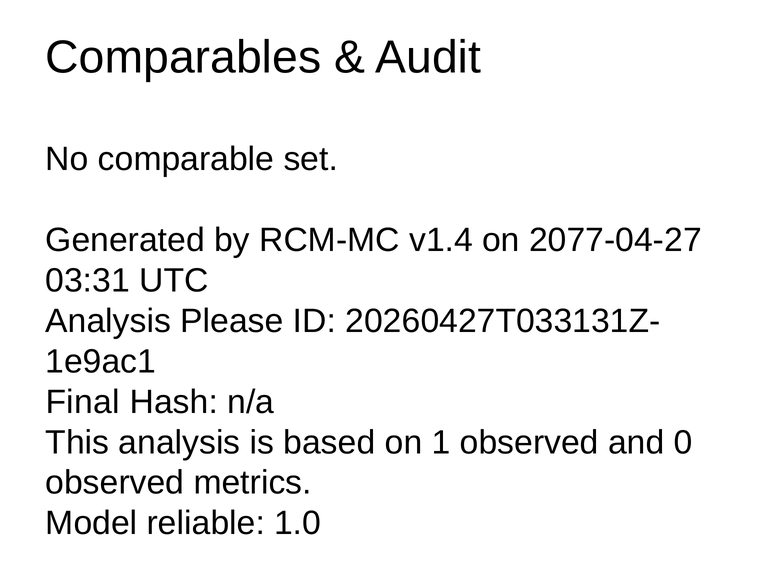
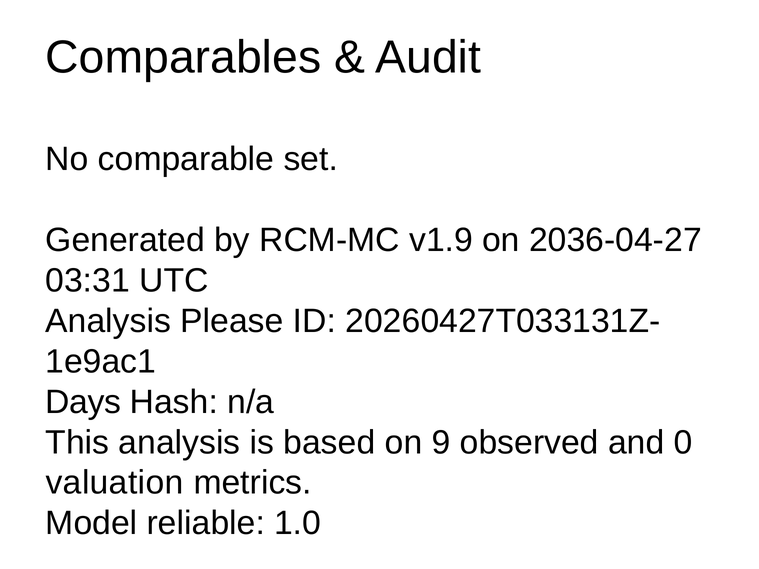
v1.4: v1.4 -> v1.9
2077-04-27: 2077-04-27 -> 2036-04-27
Final: Final -> Days
1: 1 -> 9
observed at (115, 483): observed -> valuation
